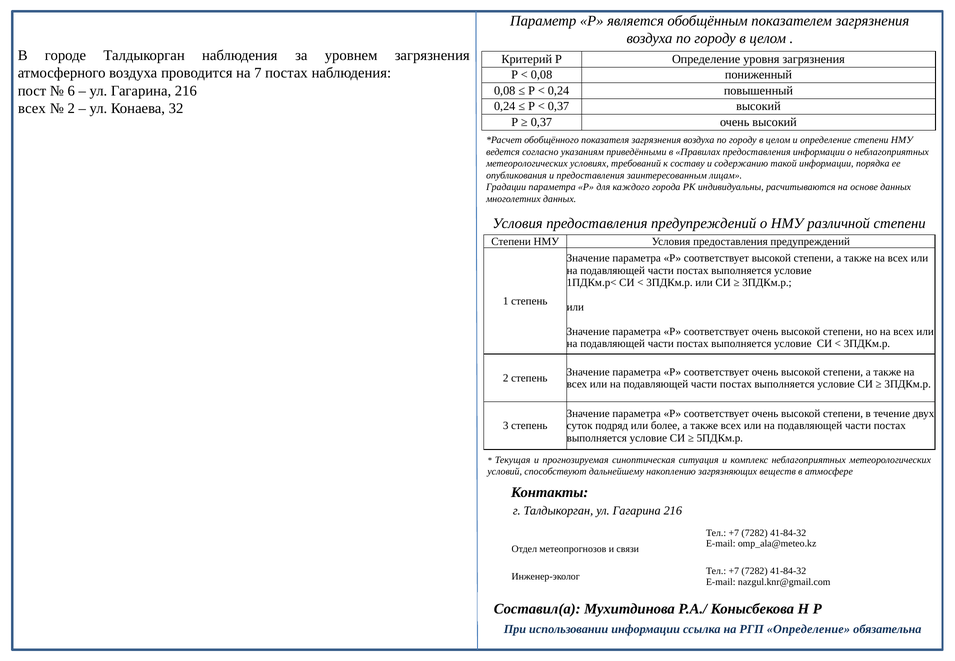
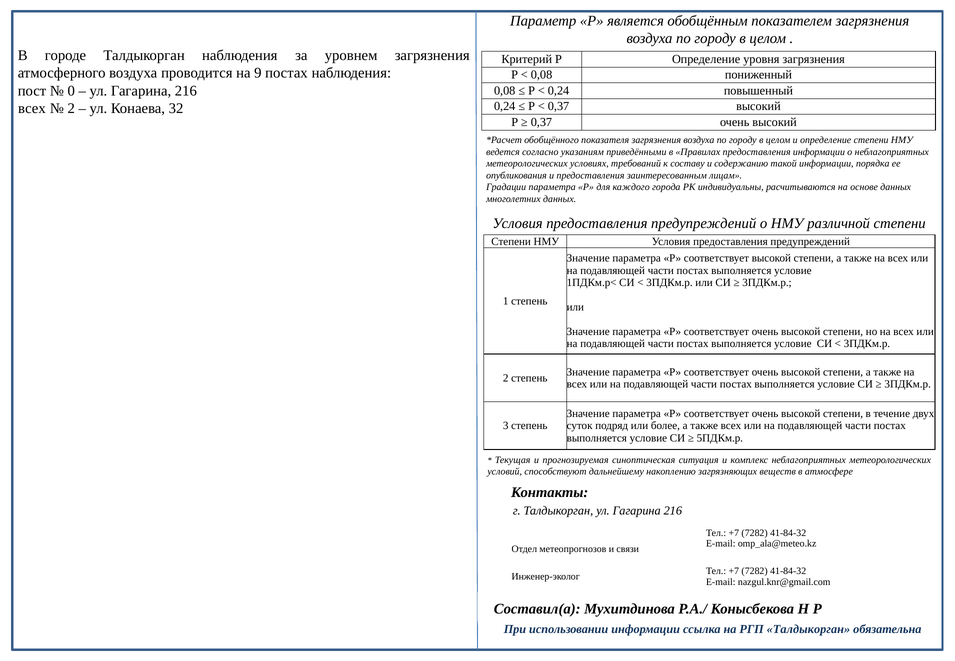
7: 7 -> 9
6: 6 -> 0
РГП Определение: Определение -> Талдыкорган
